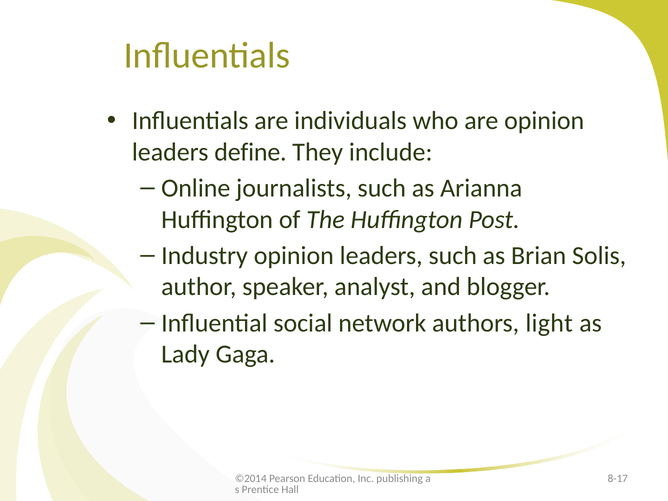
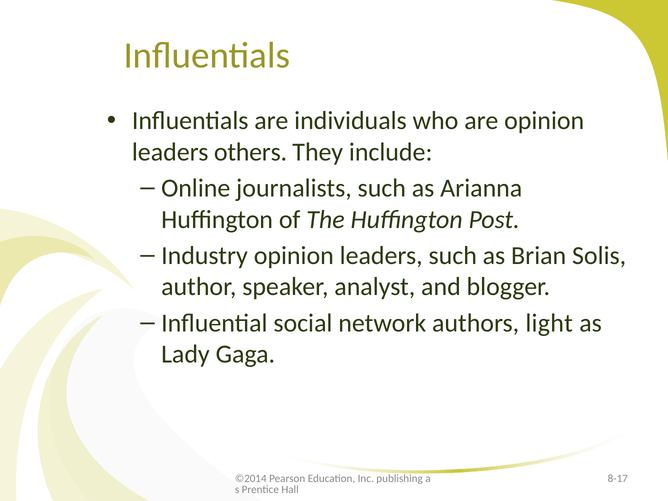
define: define -> others
